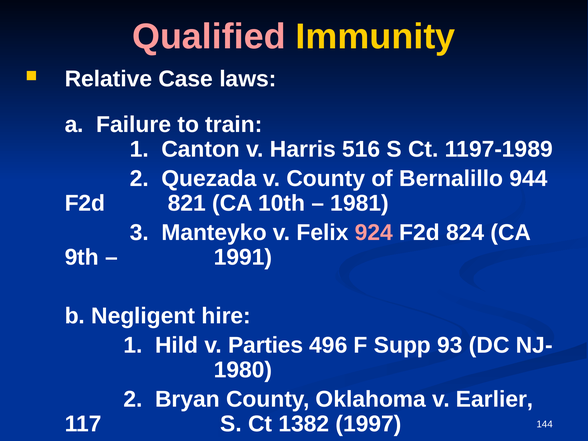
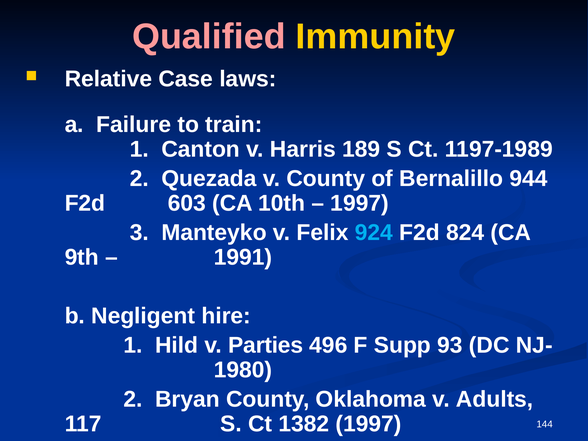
516: 516 -> 189
821: 821 -> 603
1981 at (360, 203): 1981 -> 1997
924 colour: pink -> light blue
Earlier: Earlier -> Adults
